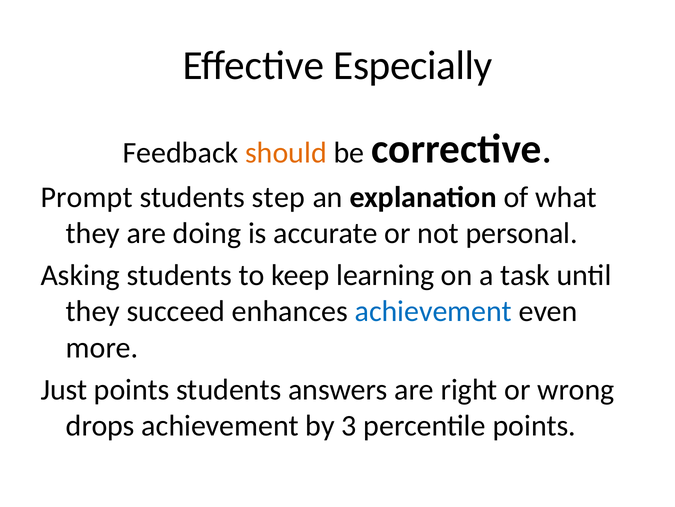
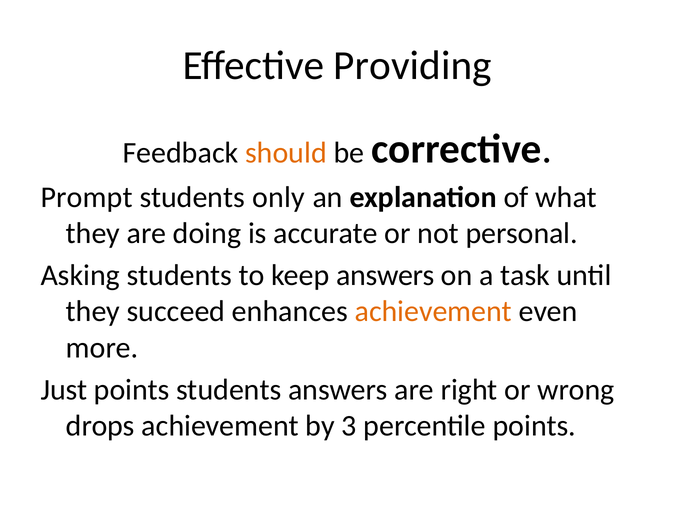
Especially: Especially -> Providing
step: step -> only
keep learning: learning -> answers
achievement at (433, 311) colour: blue -> orange
